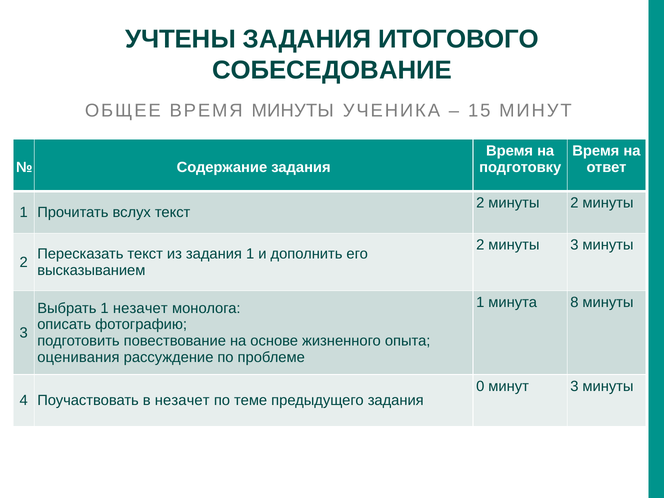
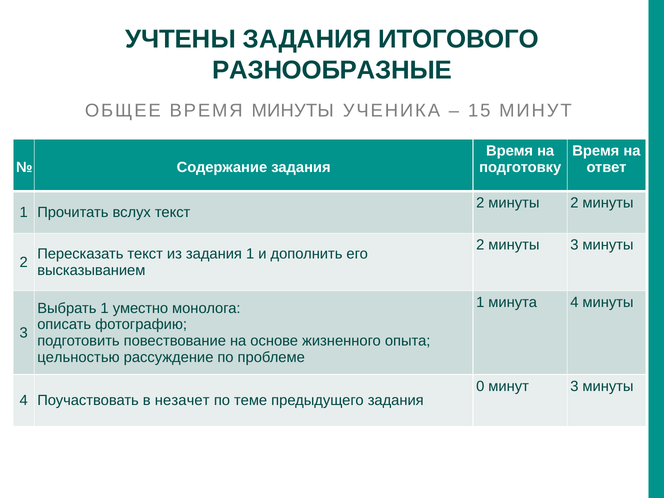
СОБЕСЕДОВАНИЕ: СОБЕСЕДОВАНИЕ -> РАЗНООБРАЗНЫЕ
минута 8: 8 -> 4
1 незачет: незачет -> уместно
оценивания: оценивания -> цельностью
